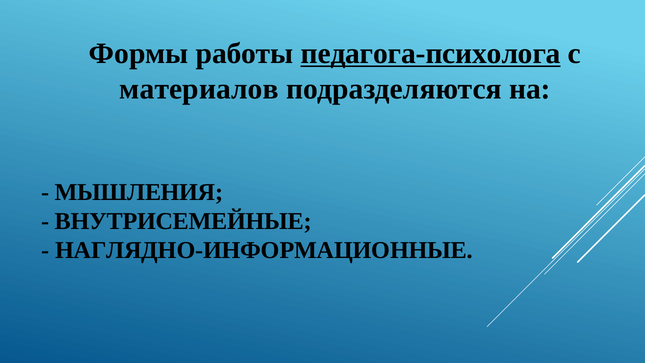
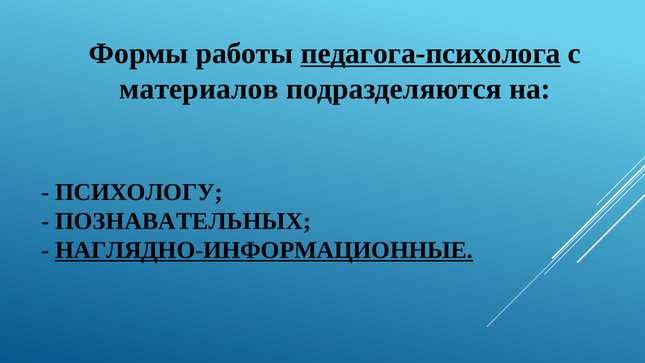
МЫШЛЕНИЯ: МЫШЛЕНИЯ -> ПСИХОЛОГУ
ВНУТРИСЕМЕЙНЫЕ: ВНУТРИСЕМЕЙНЫЕ -> ПОЗНАВАТЕЛЬНЫХ
НАГЛЯДНО-ИНФОРМАЦИОННЫЕ underline: none -> present
